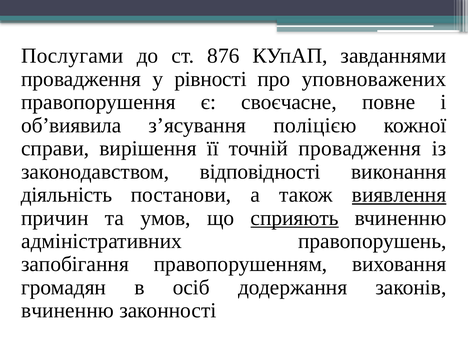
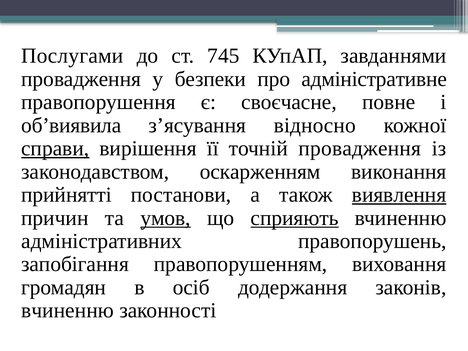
876: 876 -> 745
рівності: рівності -> безпеки
уповноважених: уповноважених -> адміністративне
поліцією: поліцією -> відносно
справи underline: none -> present
відповідності: відповідності -> оскарженням
діяльність: діяльність -> прийнятті
умов underline: none -> present
